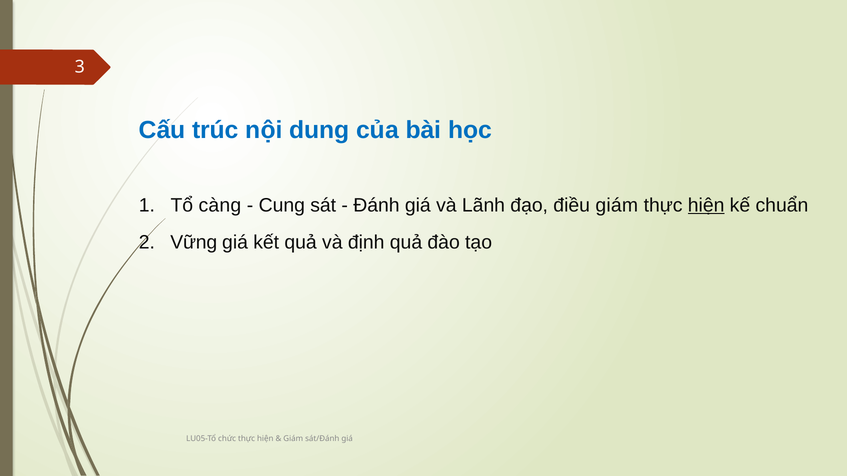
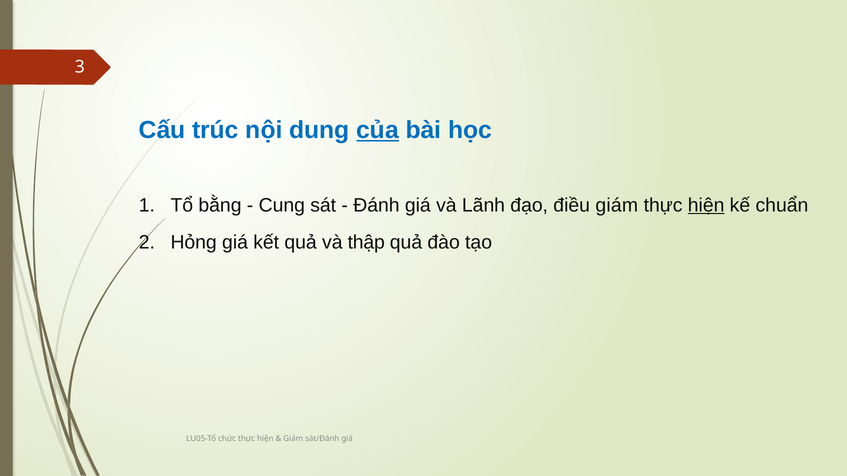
của underline: none -> present
càng: càng -> bằng
Vững: Vững -> Hỏng
định: định -> thập
